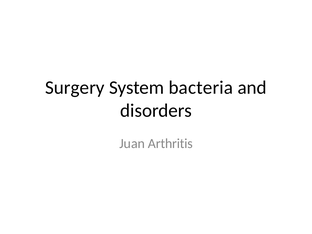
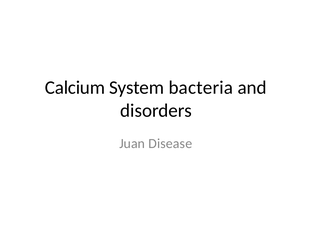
Surgery: Surgery -> Calcium
Arthritis: Arthritis -> Disease
